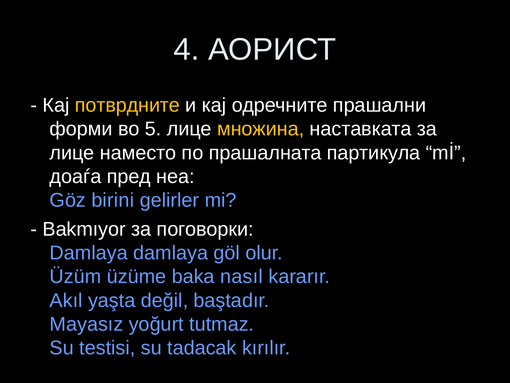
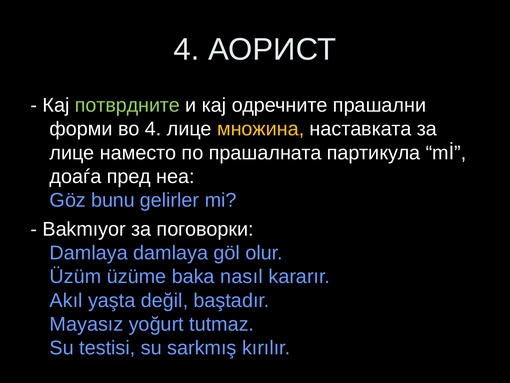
потврдните colour: yellow -> light green
во 5: 5 -> 4
birini: birini -> bunu
tadacak: tadacak -> sarkmış
